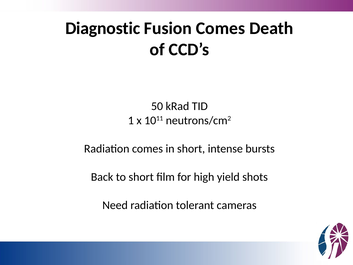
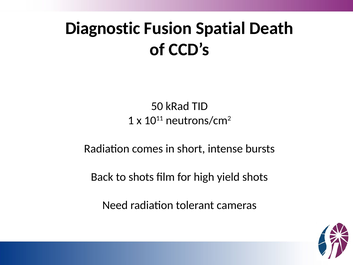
Fusion Comes: Comes -> Spatial
to short: short -> shots
